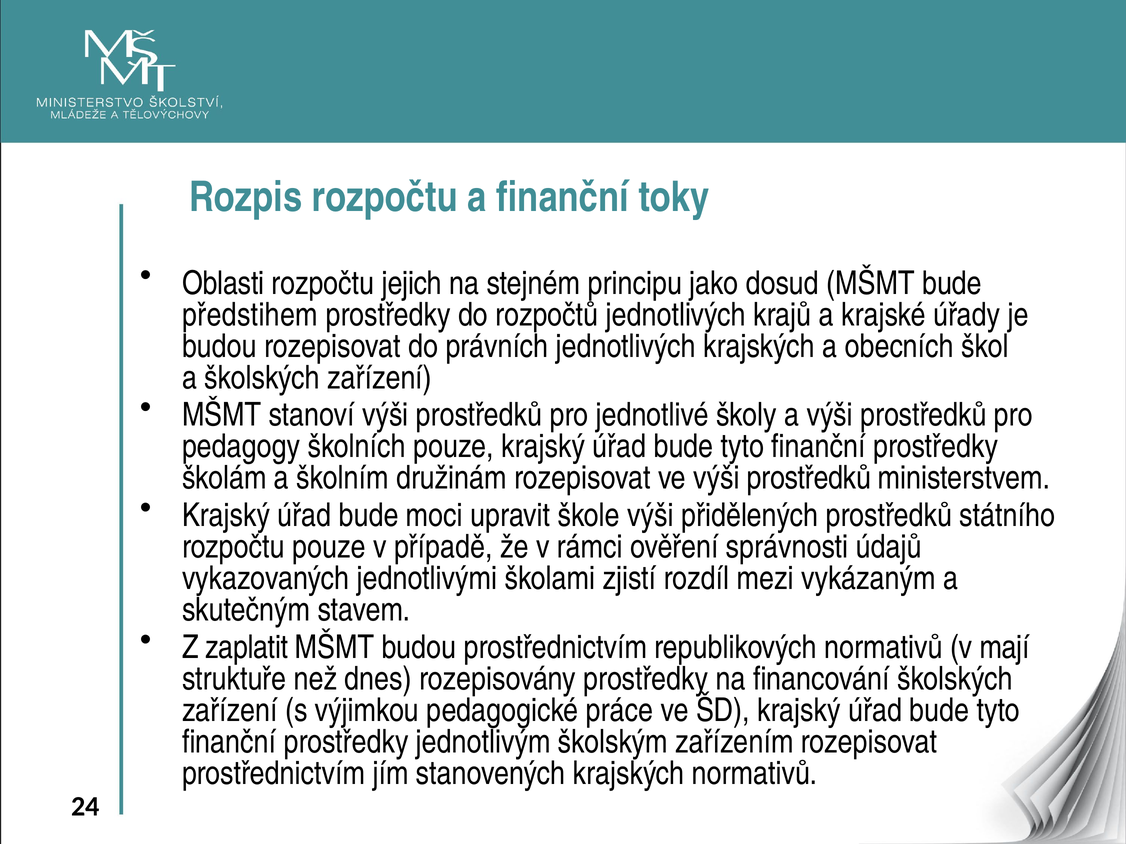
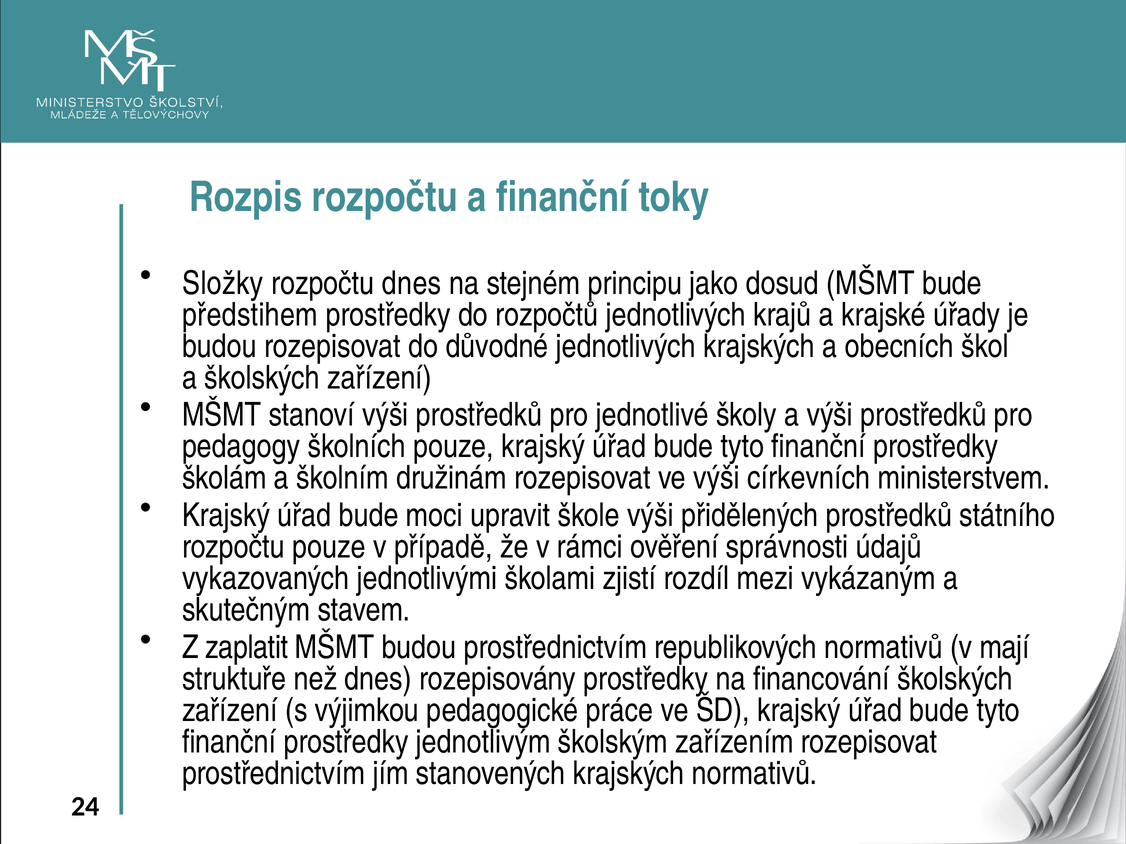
Oblasti: Oblasti -> Složky
rozpočtu jejich: jejich -> dnes
právních: právních -> důvodné
ve výši prostředků: prostředků -> církevních
